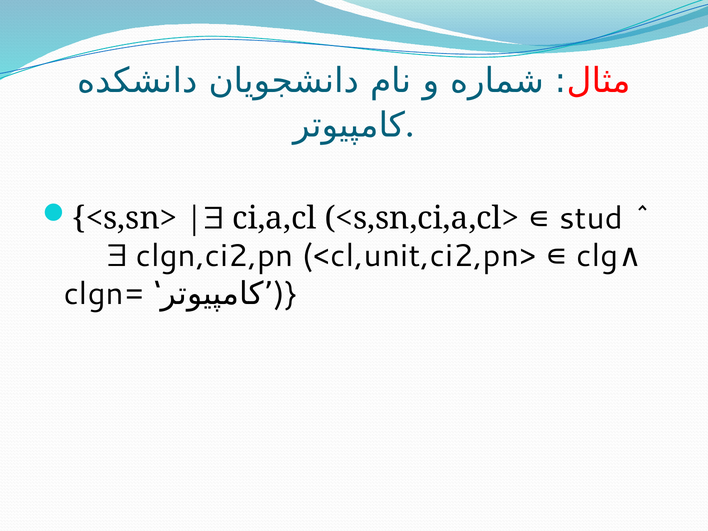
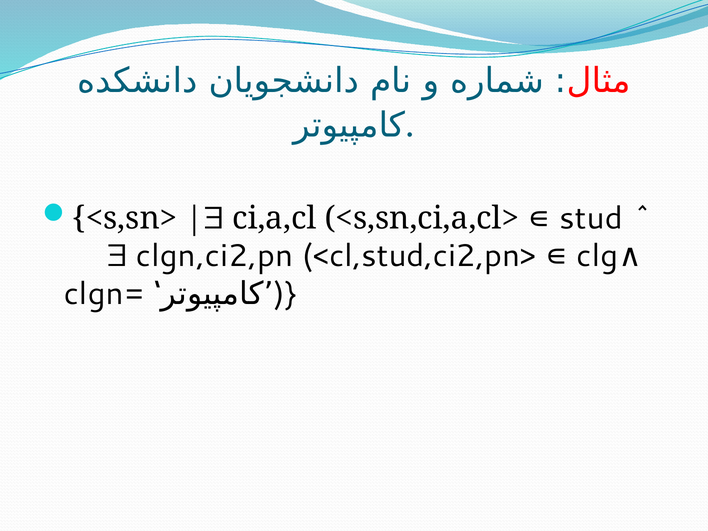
<cl,unit,ci2,pn>: <cl,unit,ci2,pn> -> <cl,stud,ci2,pn>
